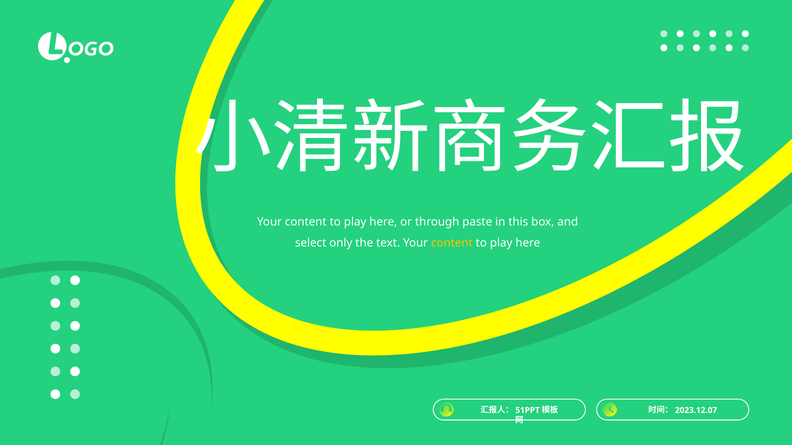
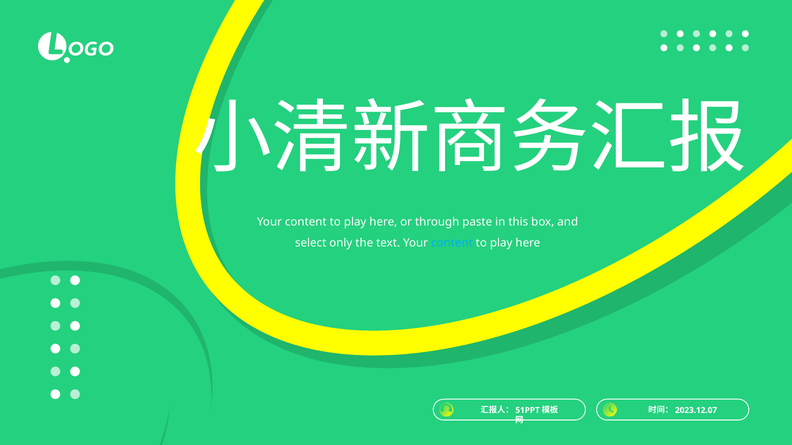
content at (452, 243) colour: yellow -> light blue
